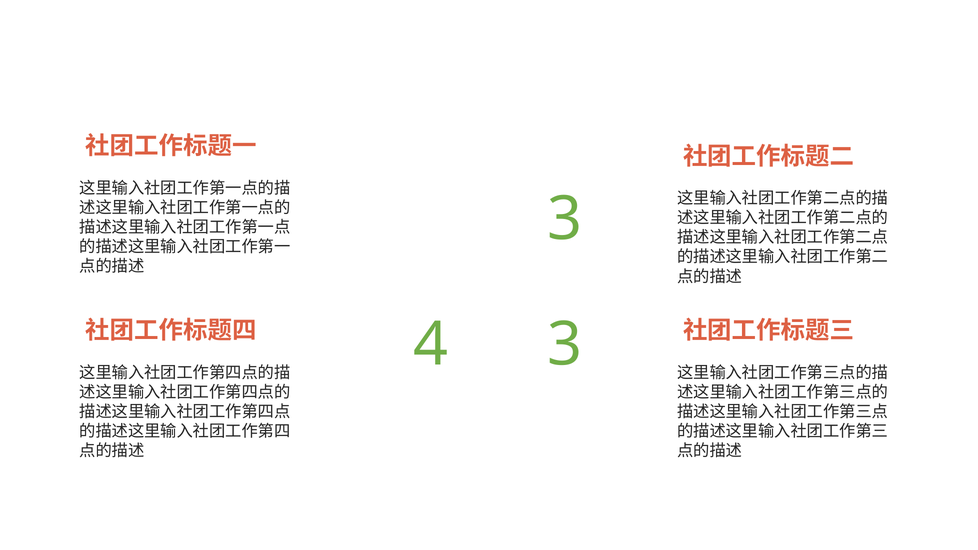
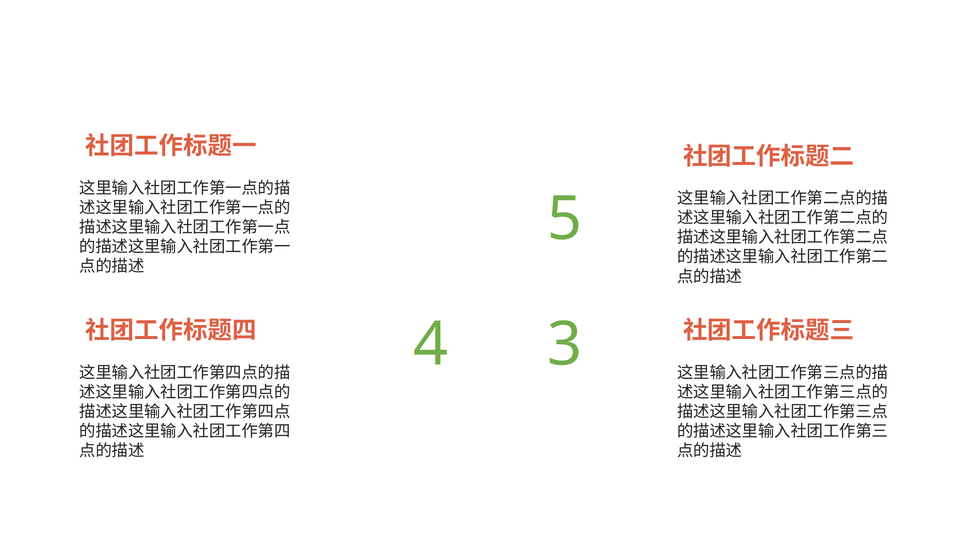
1 3: 3 -> 5
